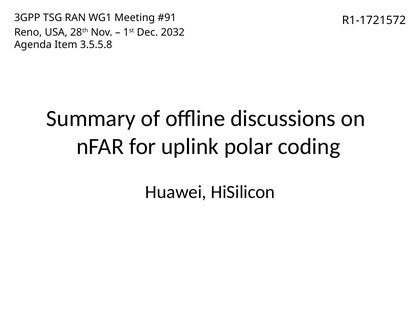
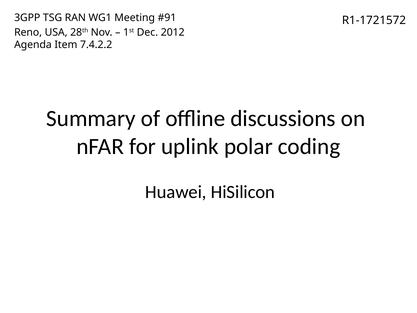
2032: 2032 -> 2012
3.5.5.8: 3.5.5.8 -> 7.4.2.2
